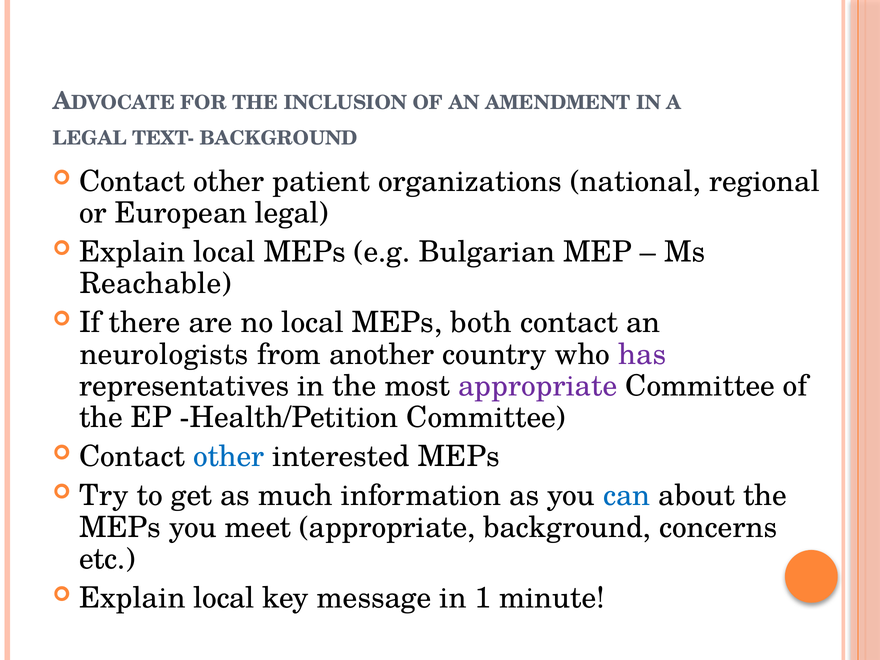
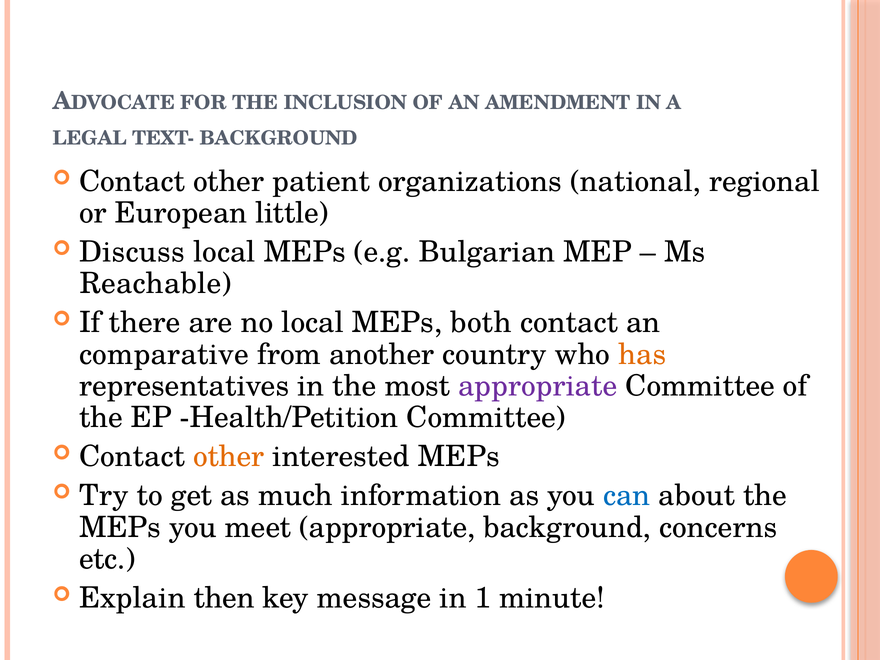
European legal: legal -> little
Explain at (132, 252): Explain -> Discuss
neurologists: neurologists -> comparative
has colour: purple -> orange
other at (229, 457) colour: blue -> orange
local at (224, 598): local -> then
